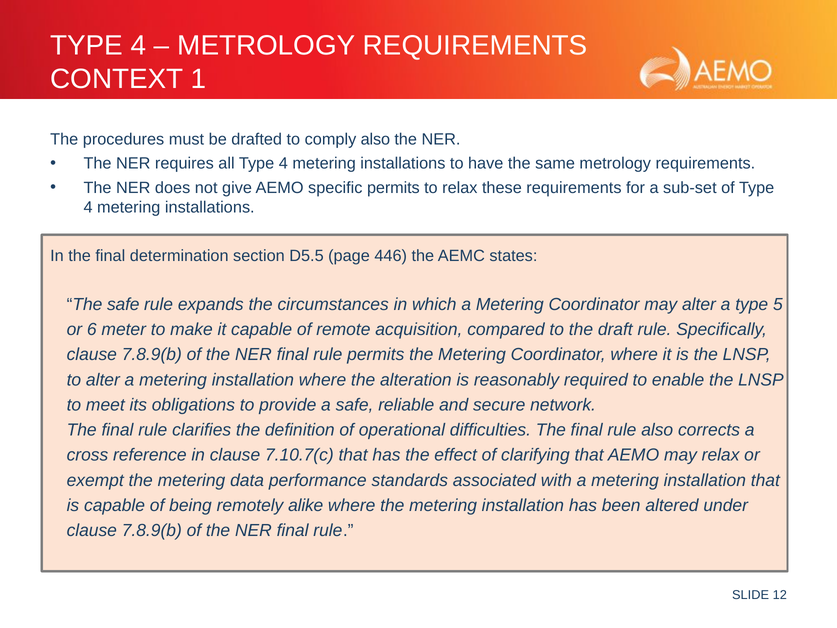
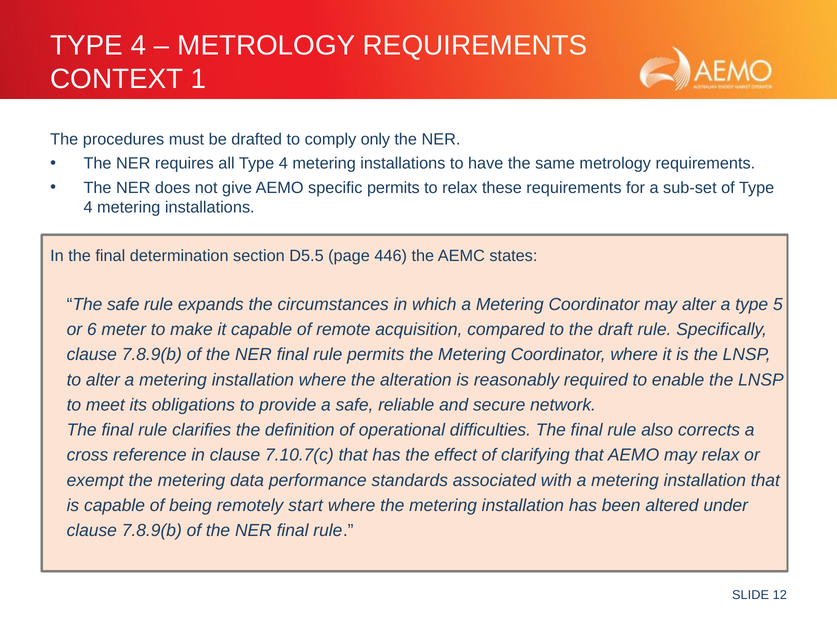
comply also: also -> only
alike: alike -> start
